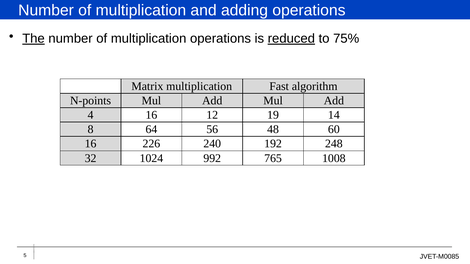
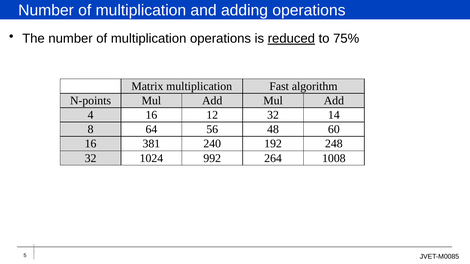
The underline: present -> none
12 19: 19 -> 32
226: 226 -> 381
765: 765 -> 264
